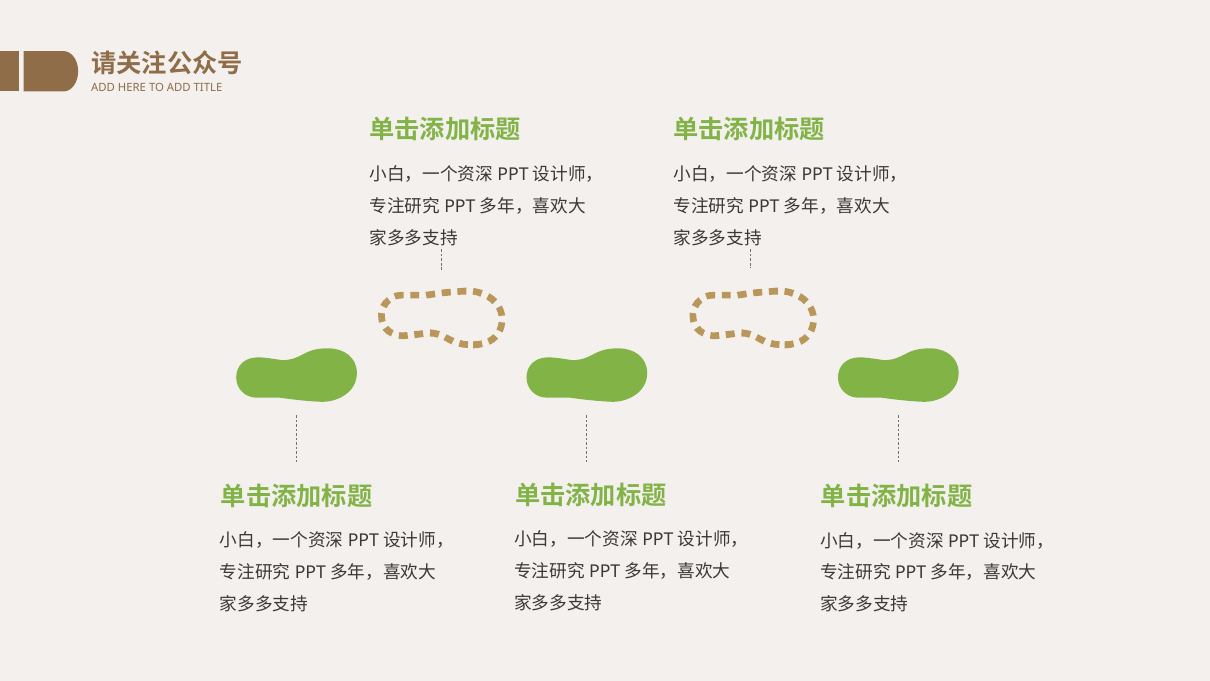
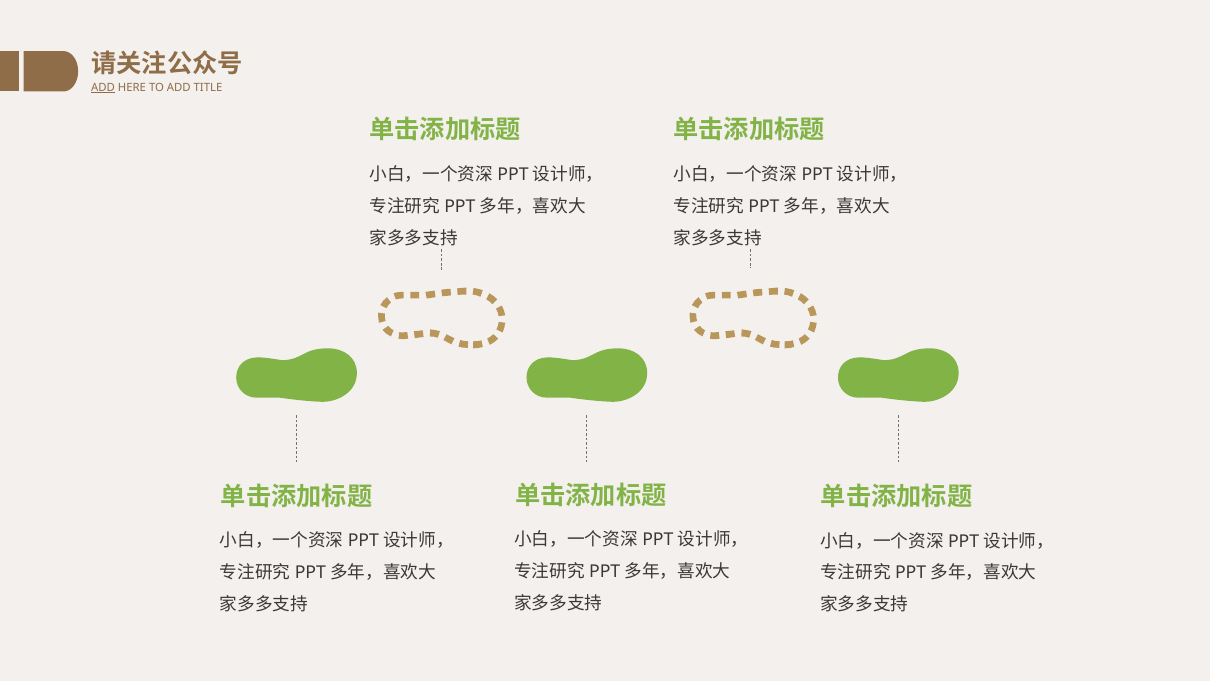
ADD at (103, 88) underline: none -> present
